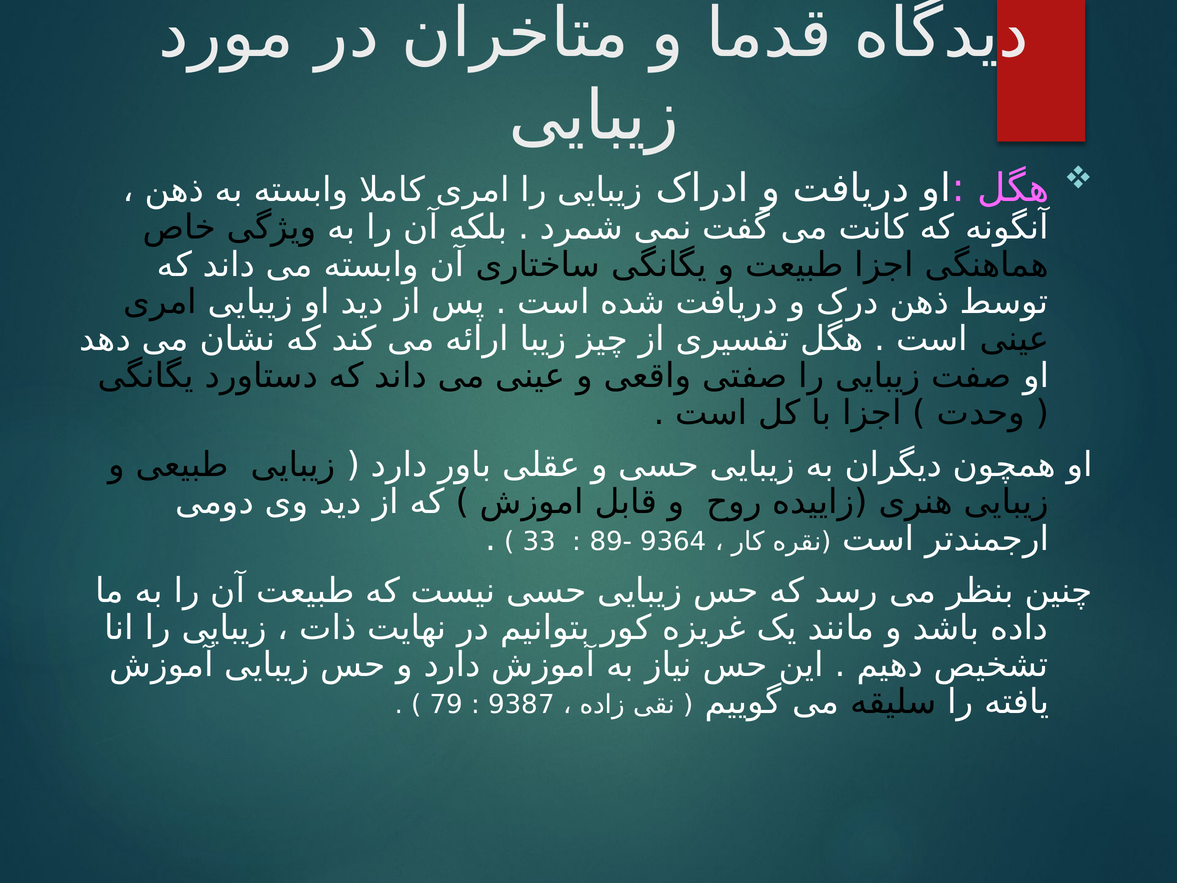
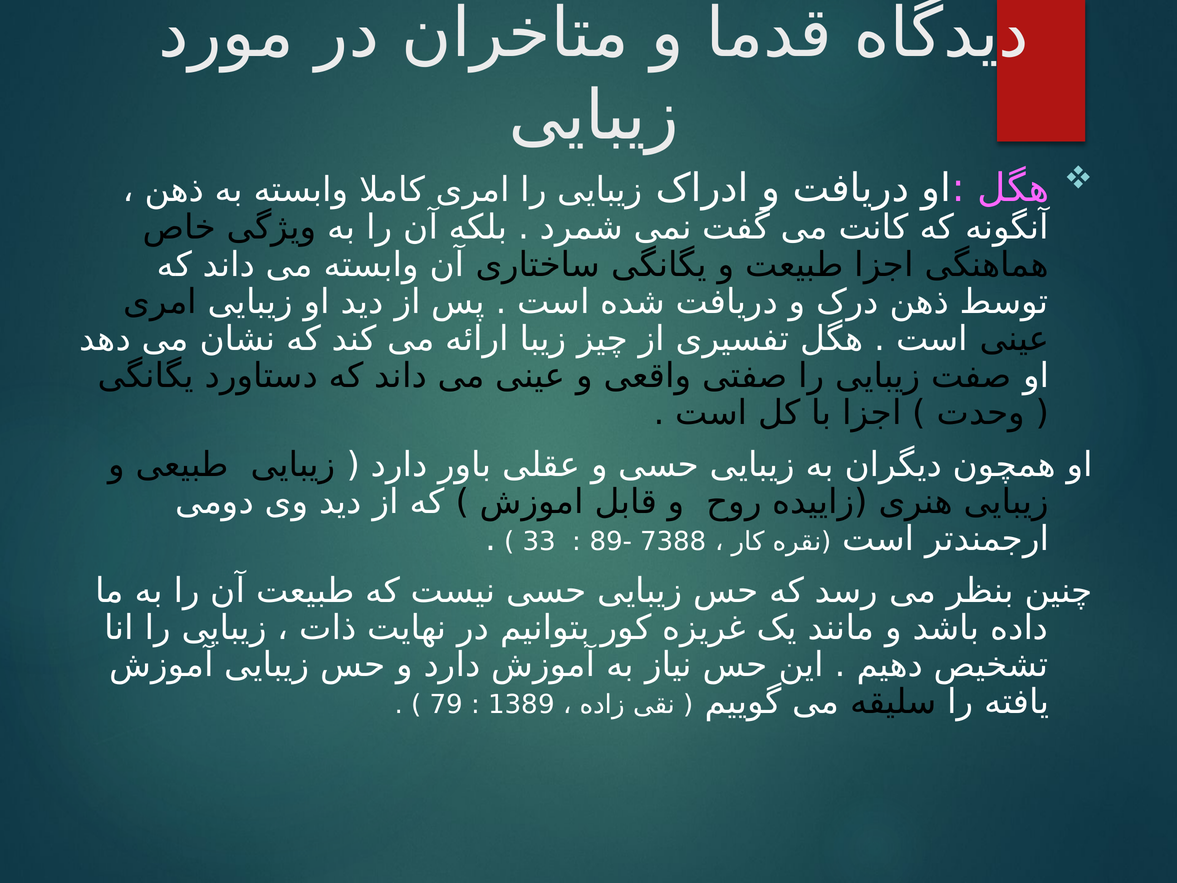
9364: 9364 -> 7388
9387: 9387 -> 1389
